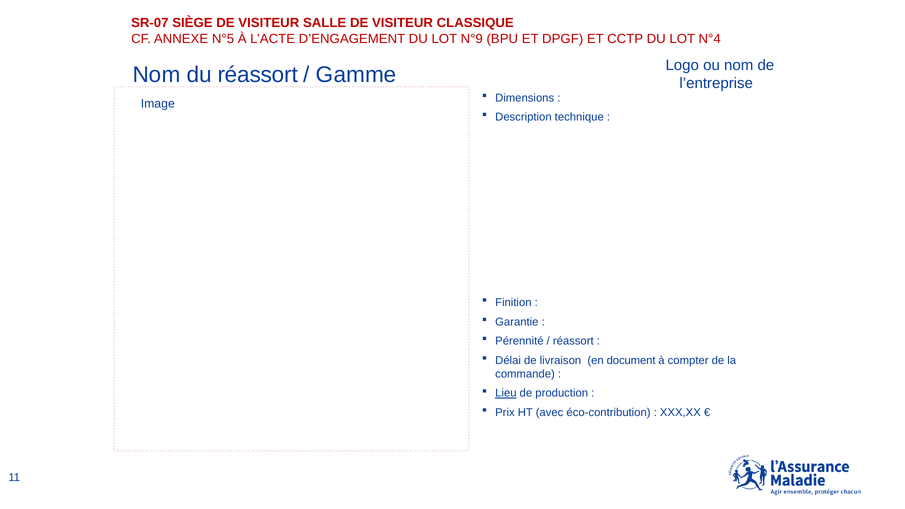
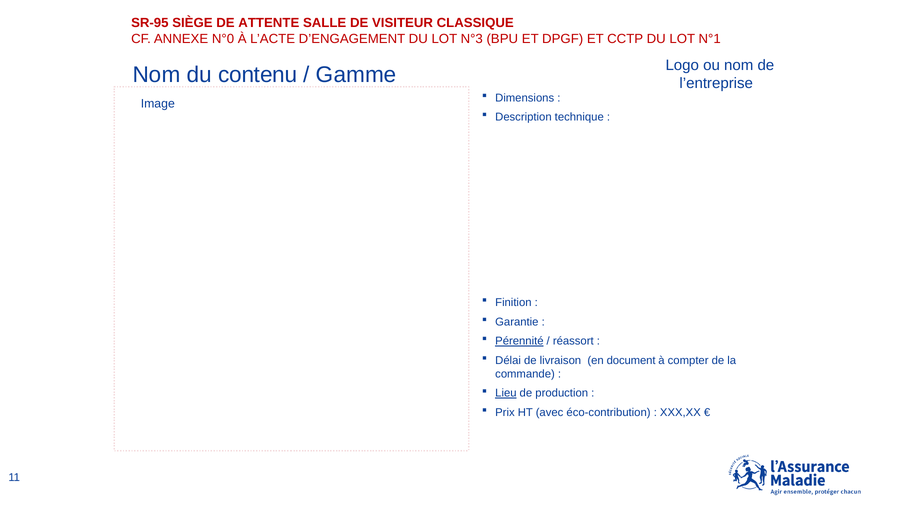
SR-07: SR-07 -> SR-95
SIÈGE DE VISITEUR: VISITEUR -> ATTENTE
N°5: N°5 -> N°0
N°9: N°9 -> N°3
N°4: N°4 -> N°1
du réassort: réassort -> contenu
Pérennité underline: none -> present
